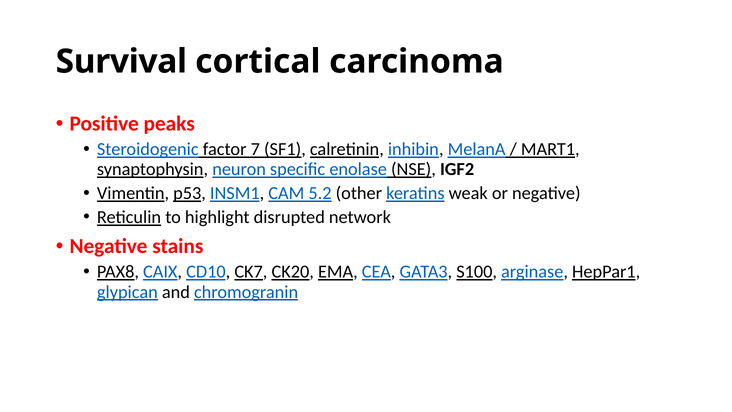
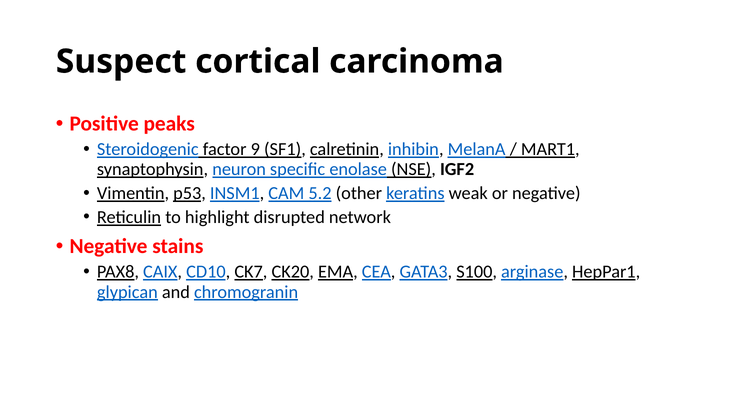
Survival: Survival -> Suspect
7: 7 -> 9
